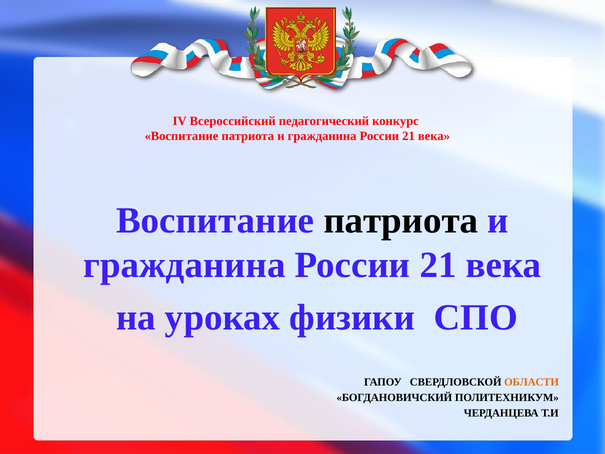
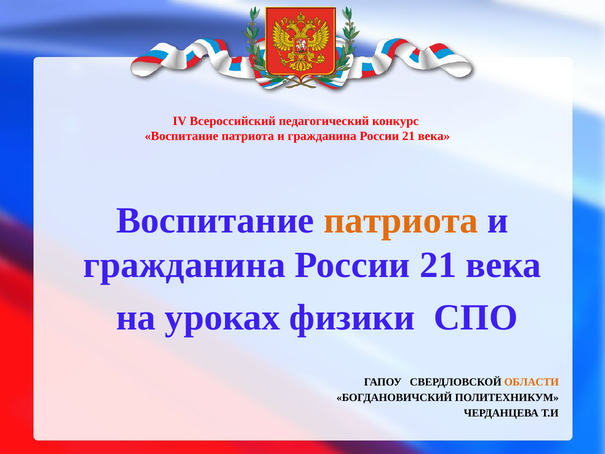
патриота at (401, 220) colour: black -> orange
